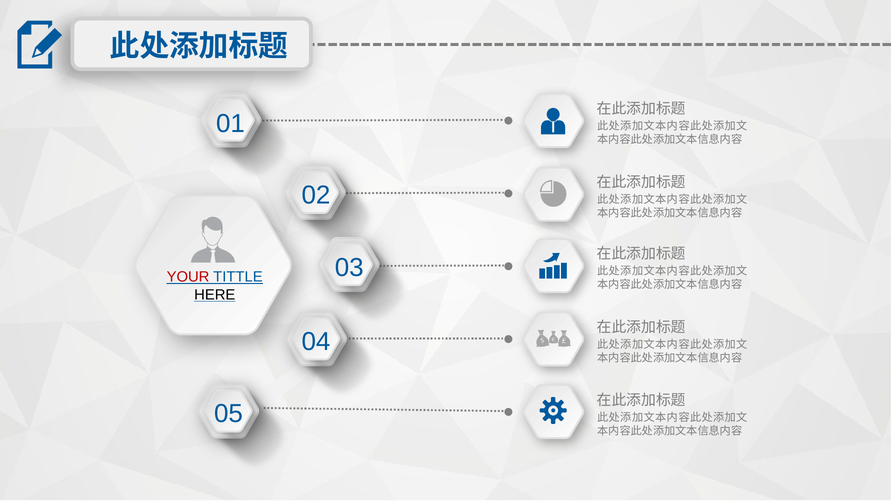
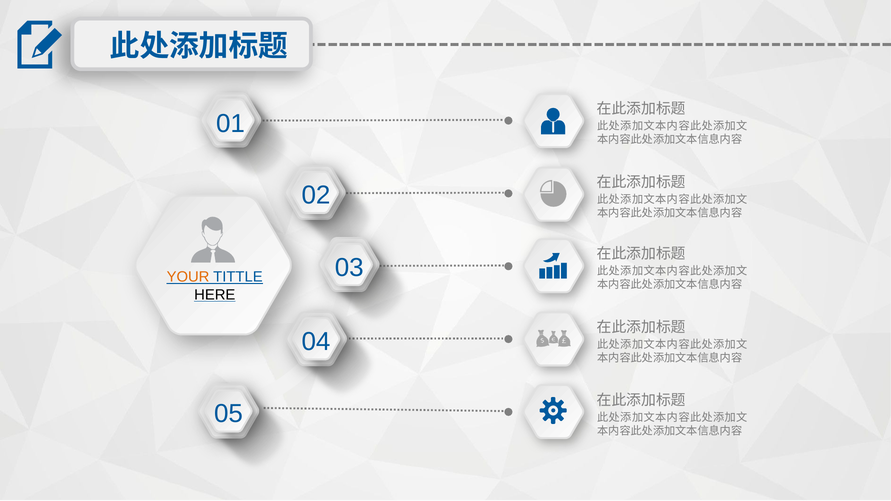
YOUR colour: red -> orange
